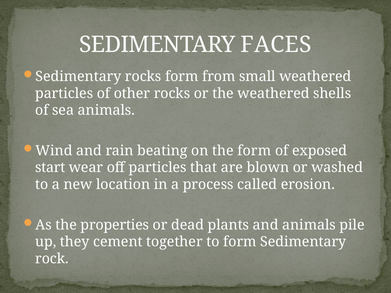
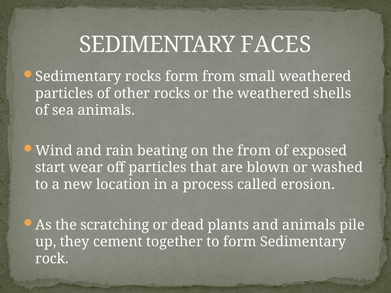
the form: form -> from
properties: properties -> scratching
